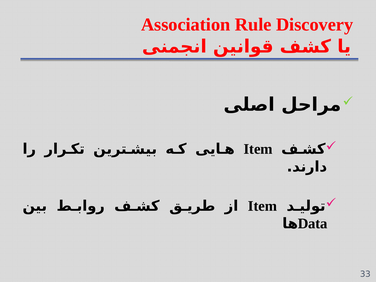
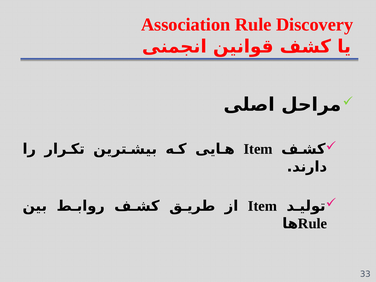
Data at (313, 224): Data -> Rule
